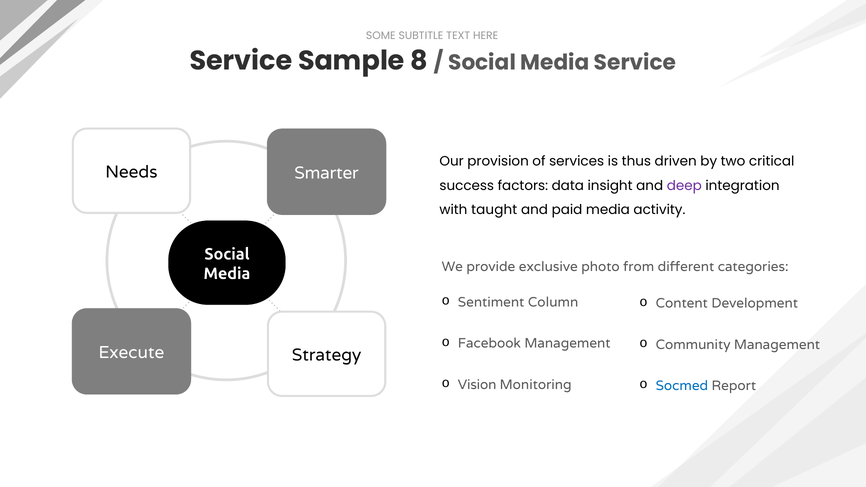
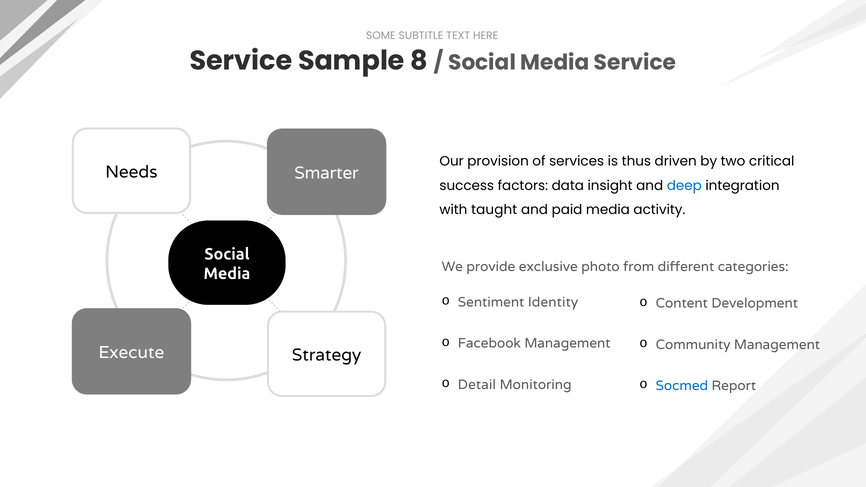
deep colour: purple -> blue
Column: Column -> Identity
Vision: Vision -> Detail
